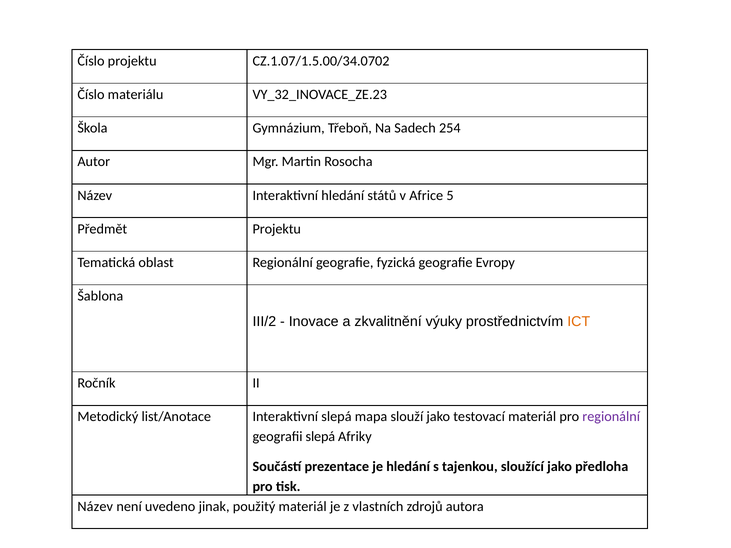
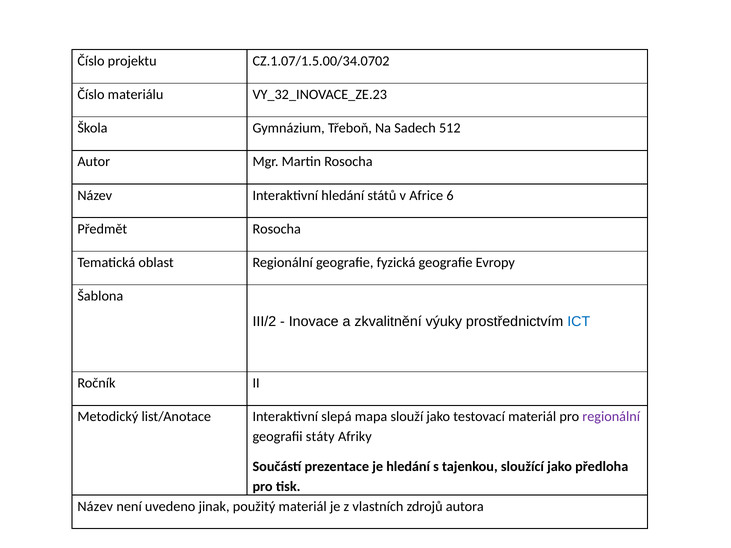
254: 254 -> 512
5: 5 -> 6
Předmět Projektu: Projektu -> Rosocha
ICT colour: orange -> blue
geografii slepá: slepá -> státy
